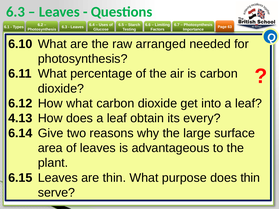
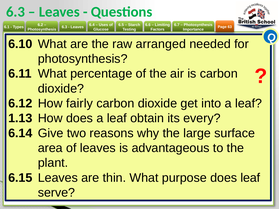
How what: what -> fairly
4.13: 4.13 -> 1.13
does thin: thin -> leaf
